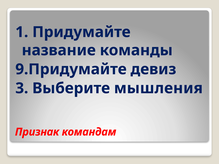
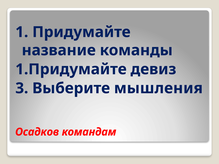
9.Придумайте: 9.Придумайте -> 1.Придумайте
Признак: Признак -> Осадков
